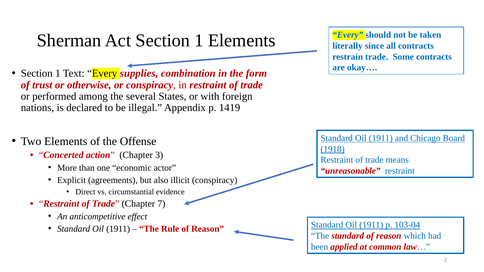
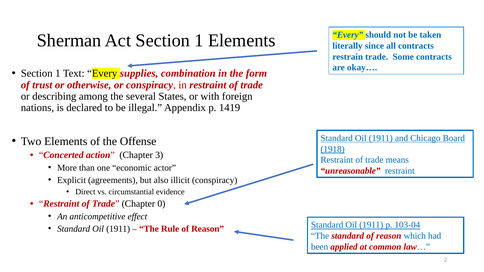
performed: performed -> describing
7: 7 -> 0
